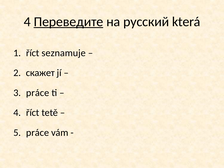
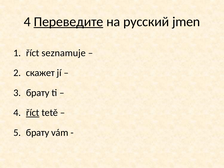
která: která -> jmen
práce at (38, 93): práce -> брату
říct at (33, 113) underline: none -> present
práce at (38, 133): práce -> брату
